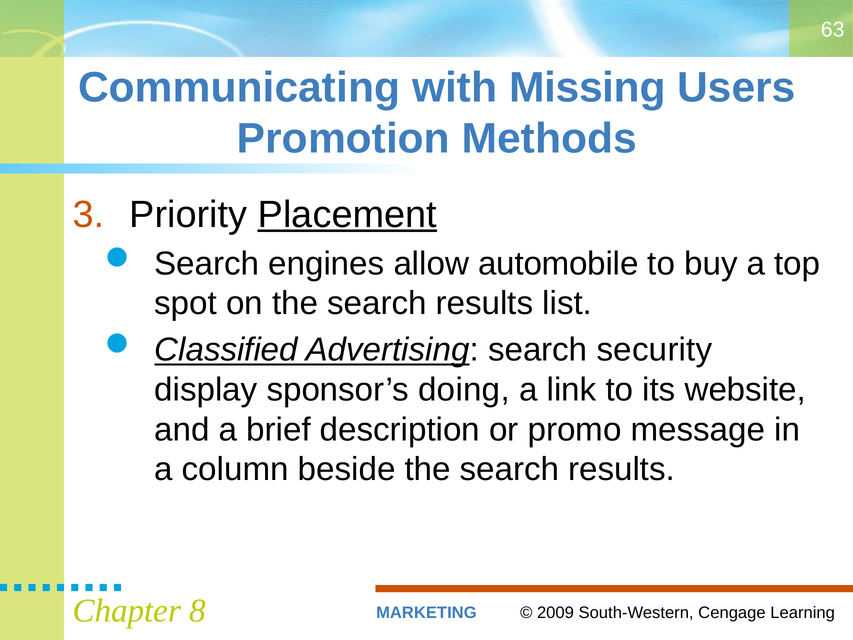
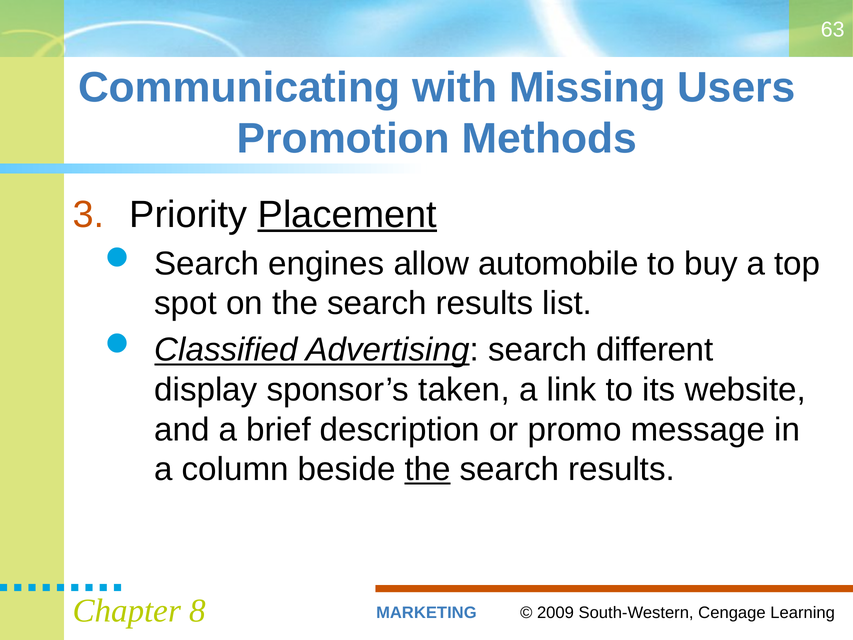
security: security -> different
doing: doing -> taken
the at (428, 469) underline: none -> present
